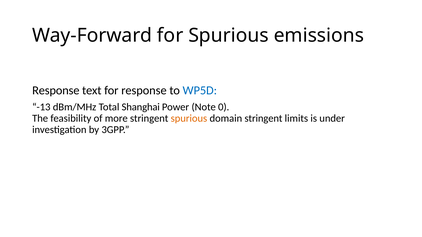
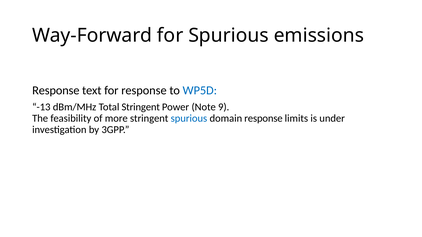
Total Shanghai: Shanghai -> Stringent
0: 0 -> 9
spurious at (189, 119) colour: orange -> blue
domain stringent: stringent -> response
